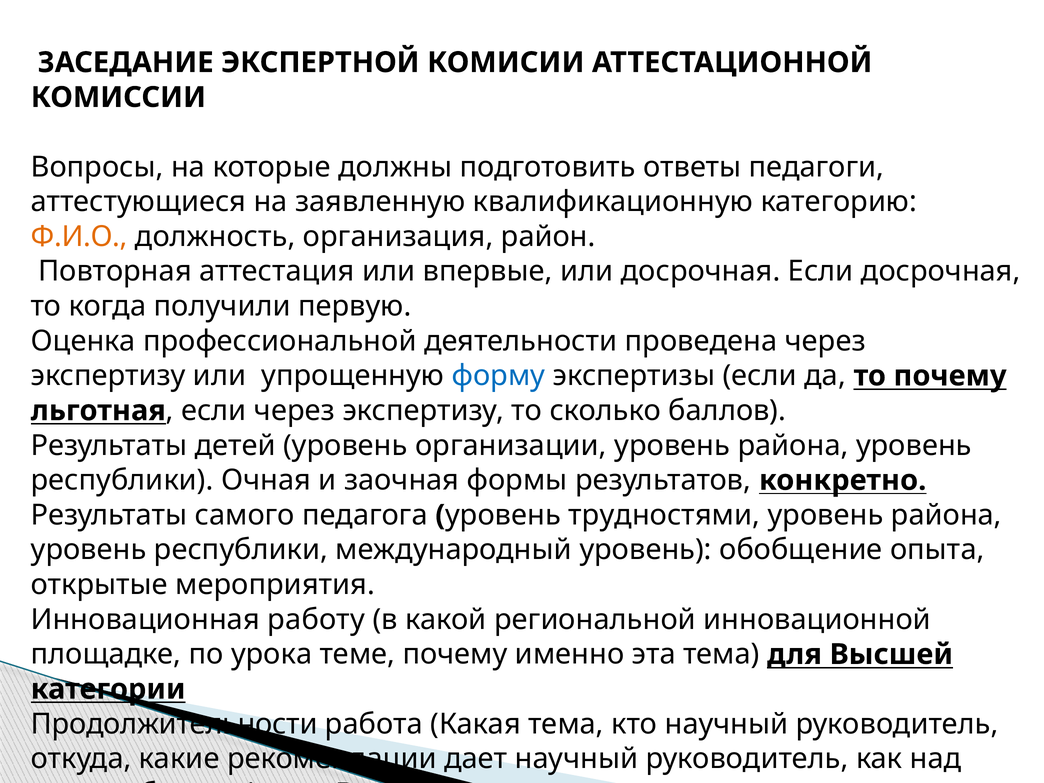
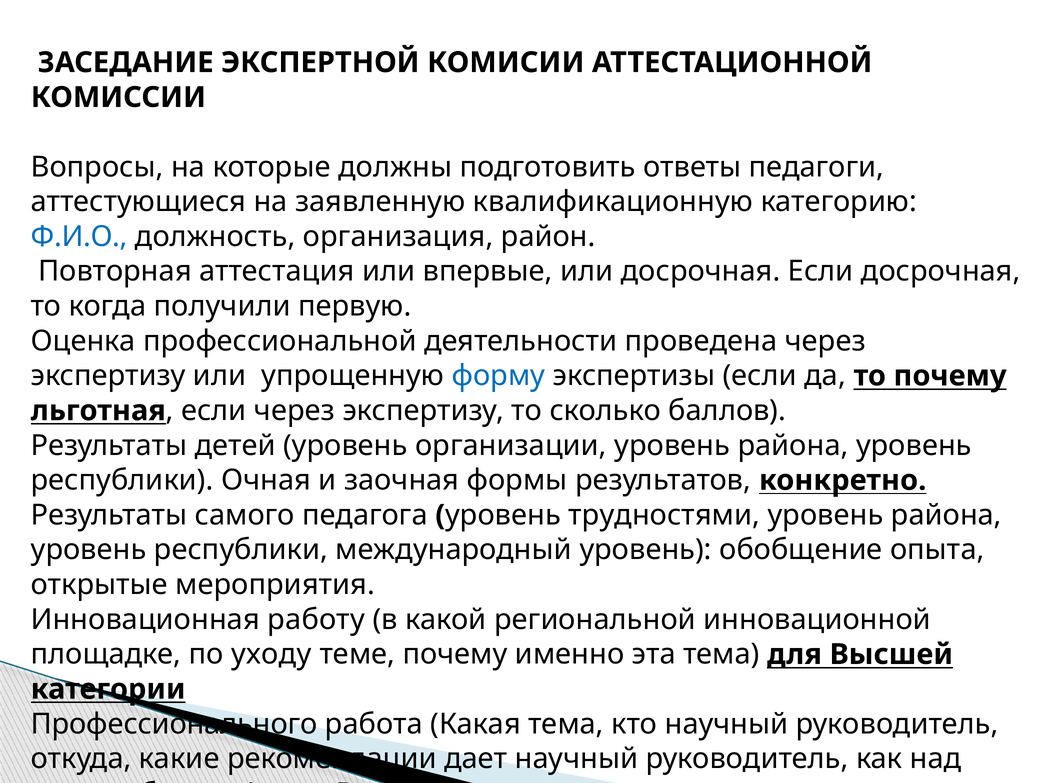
Ф.И.О colour: orange -> blue
урока: урока -> уходу
Продолжительности: Продолжительности -> Профессионального
